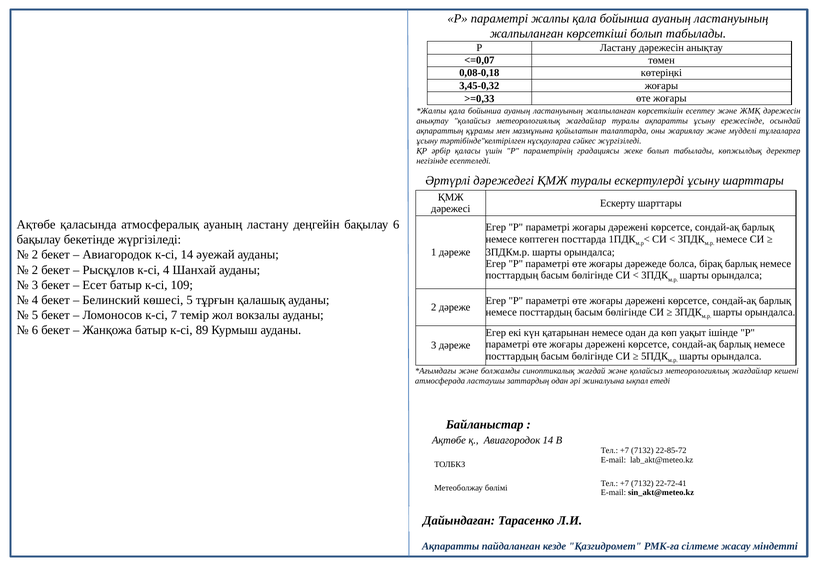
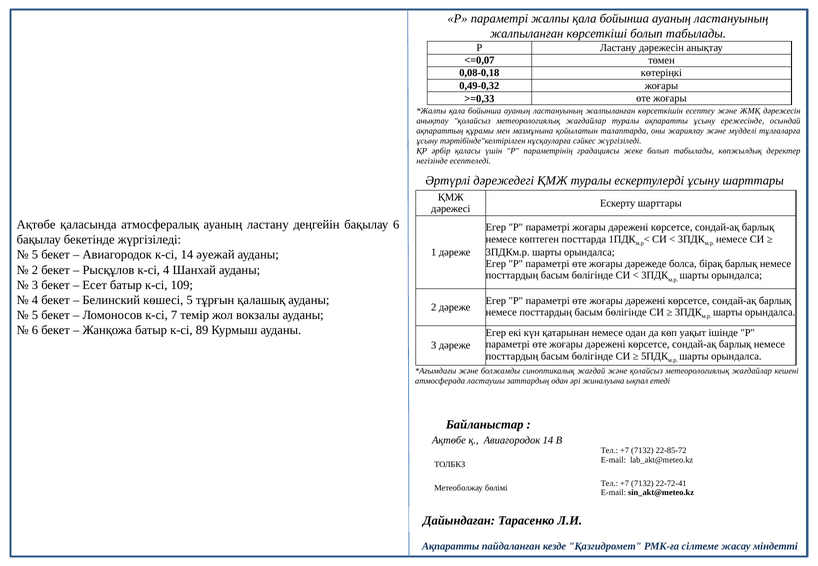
3,45-0,32: 3,45-0,32 -> 0,49-0,32
2 at (35, 255): 2 -> 5
